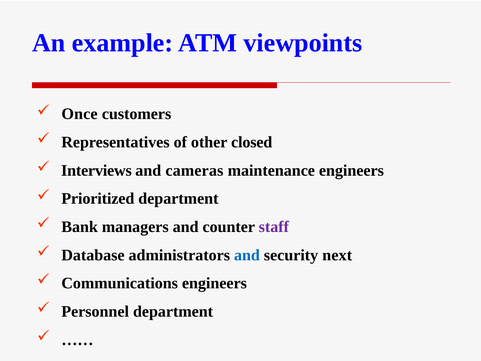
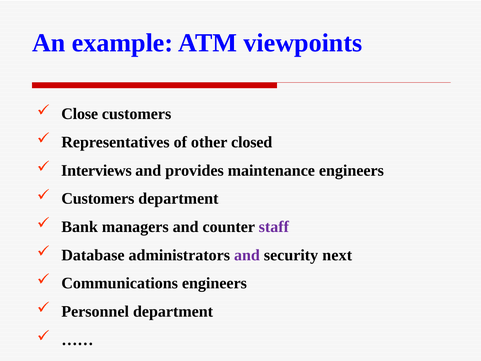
Once: Once -> Close
cameras: cameras -> provides
Prioritized at (98, 199): Prioritized -> Customers
and at (247, 255) colour: blue -> purple
